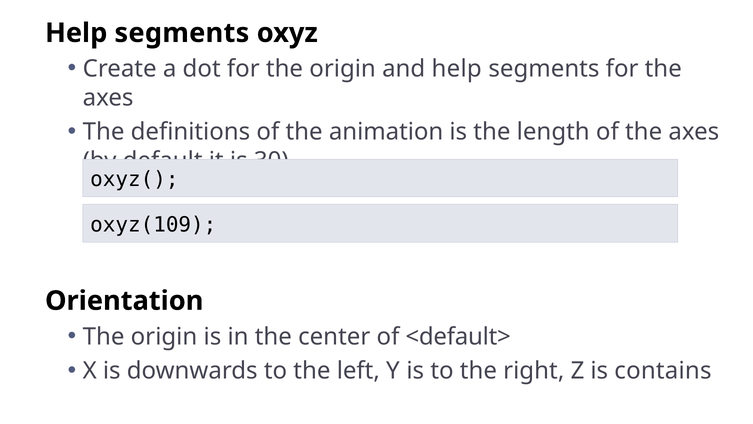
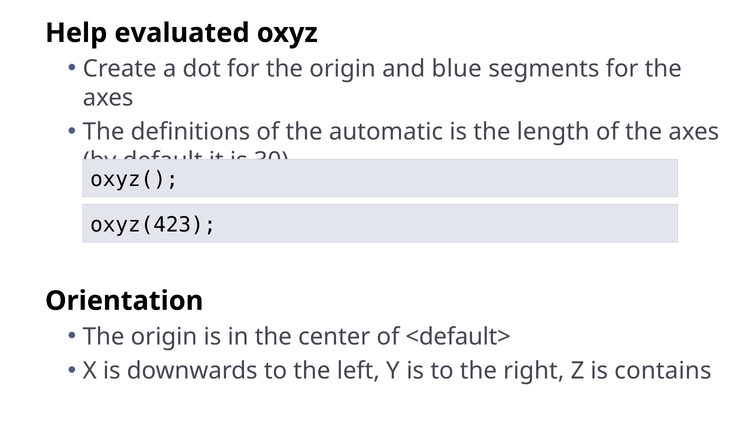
segments at (182, 33): segments -> evaluated
and help: help -> blue
animation: animation -> automatic
oxyz(109: oxyz(109 -> oxyz(423
